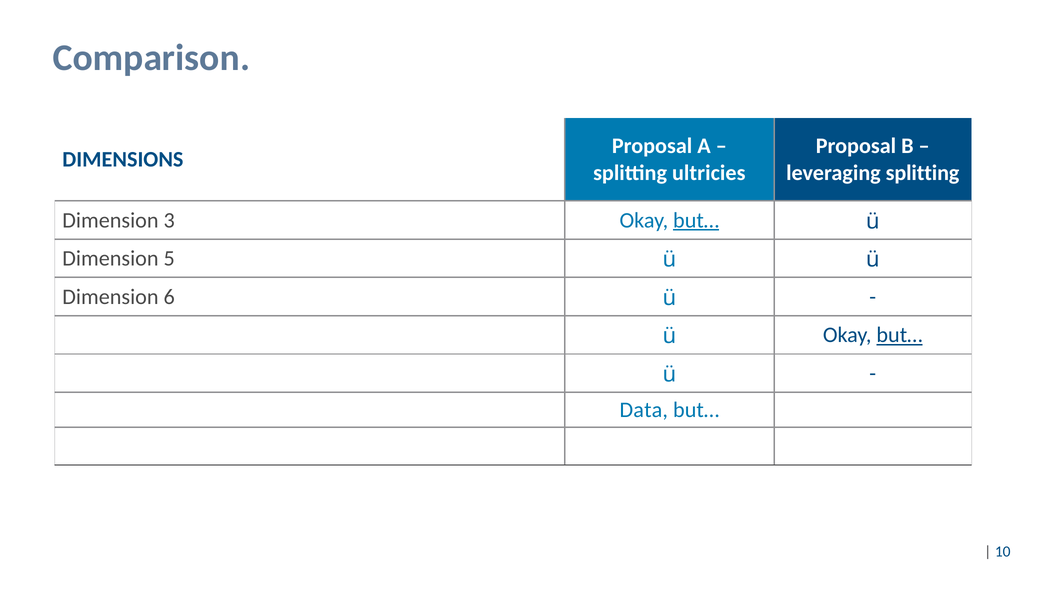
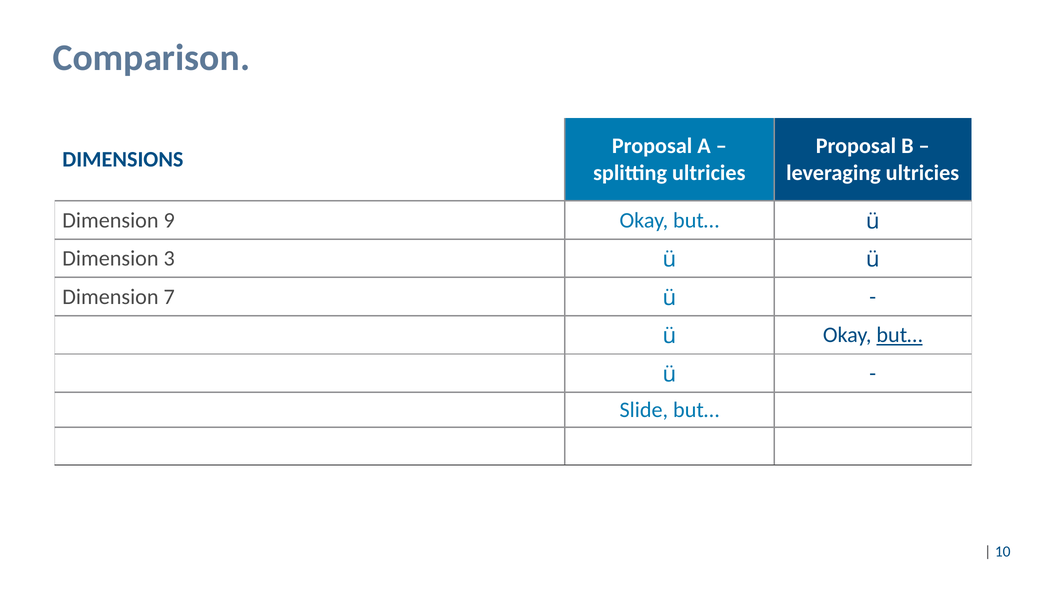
leveraging splitting: splitting -> ultricies
3: 3 -> 9
but… at (696, 220) underline: present -> none
5: 5 -> 3
6: 6 -> 7
Data: Data -> Slide
